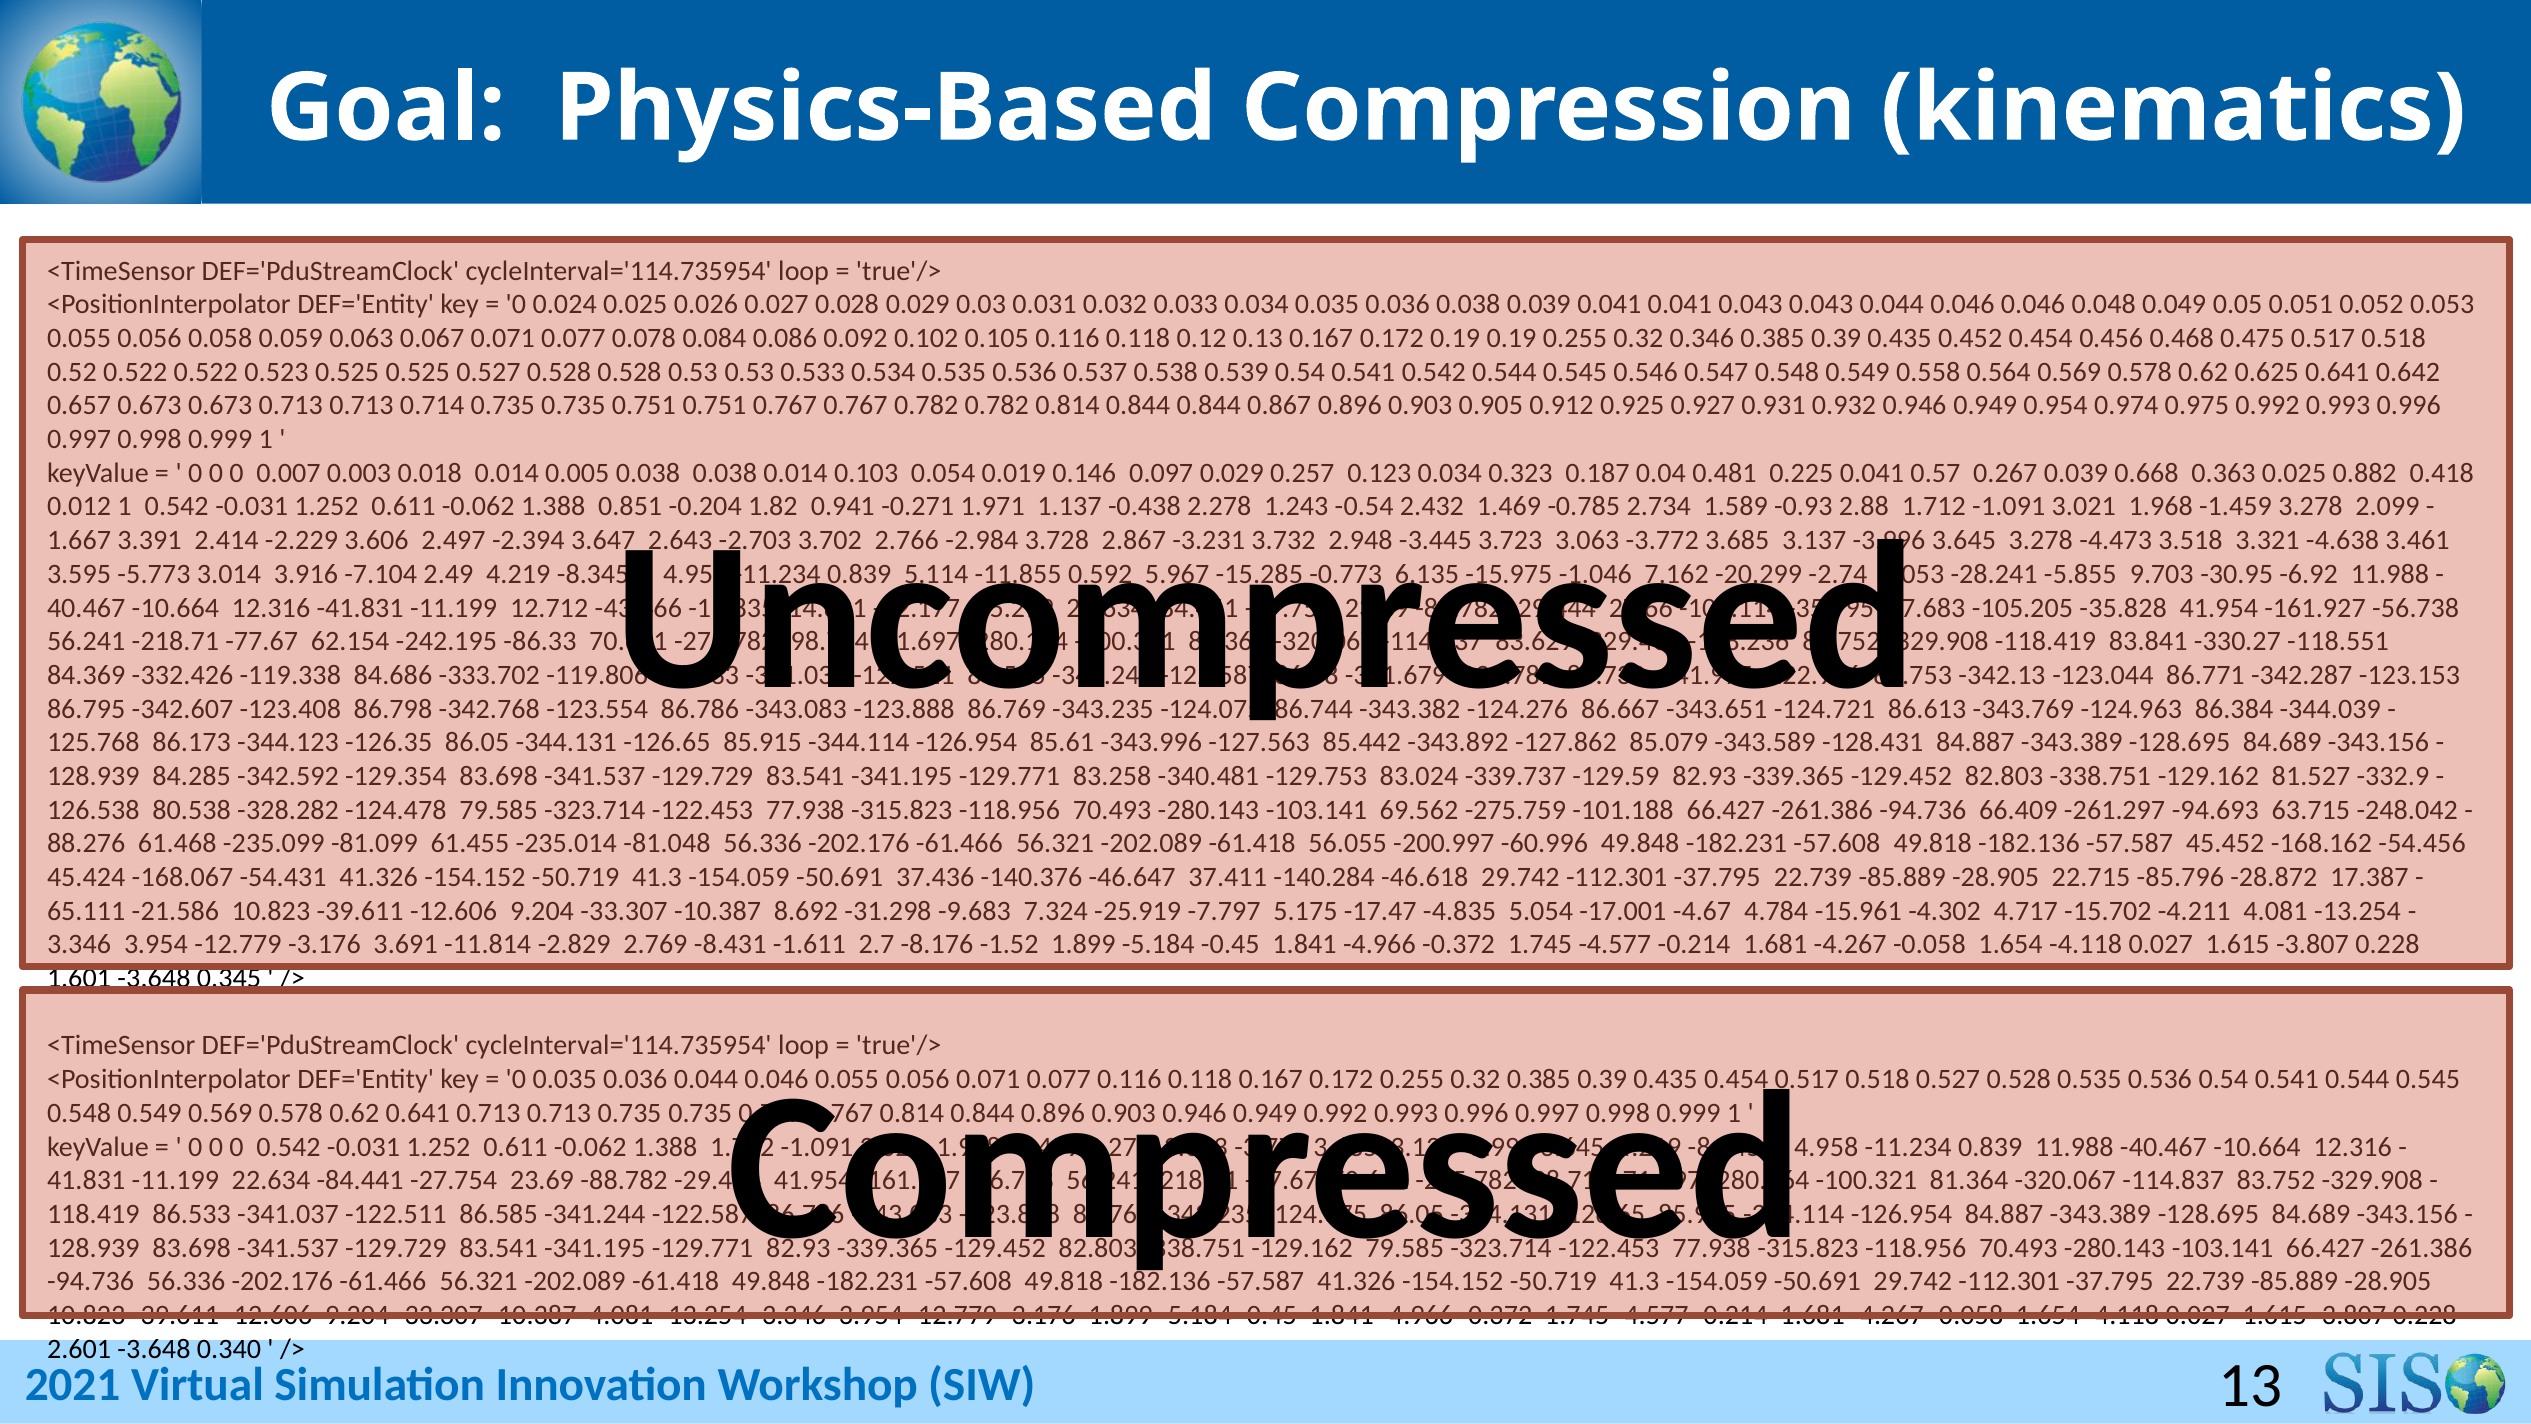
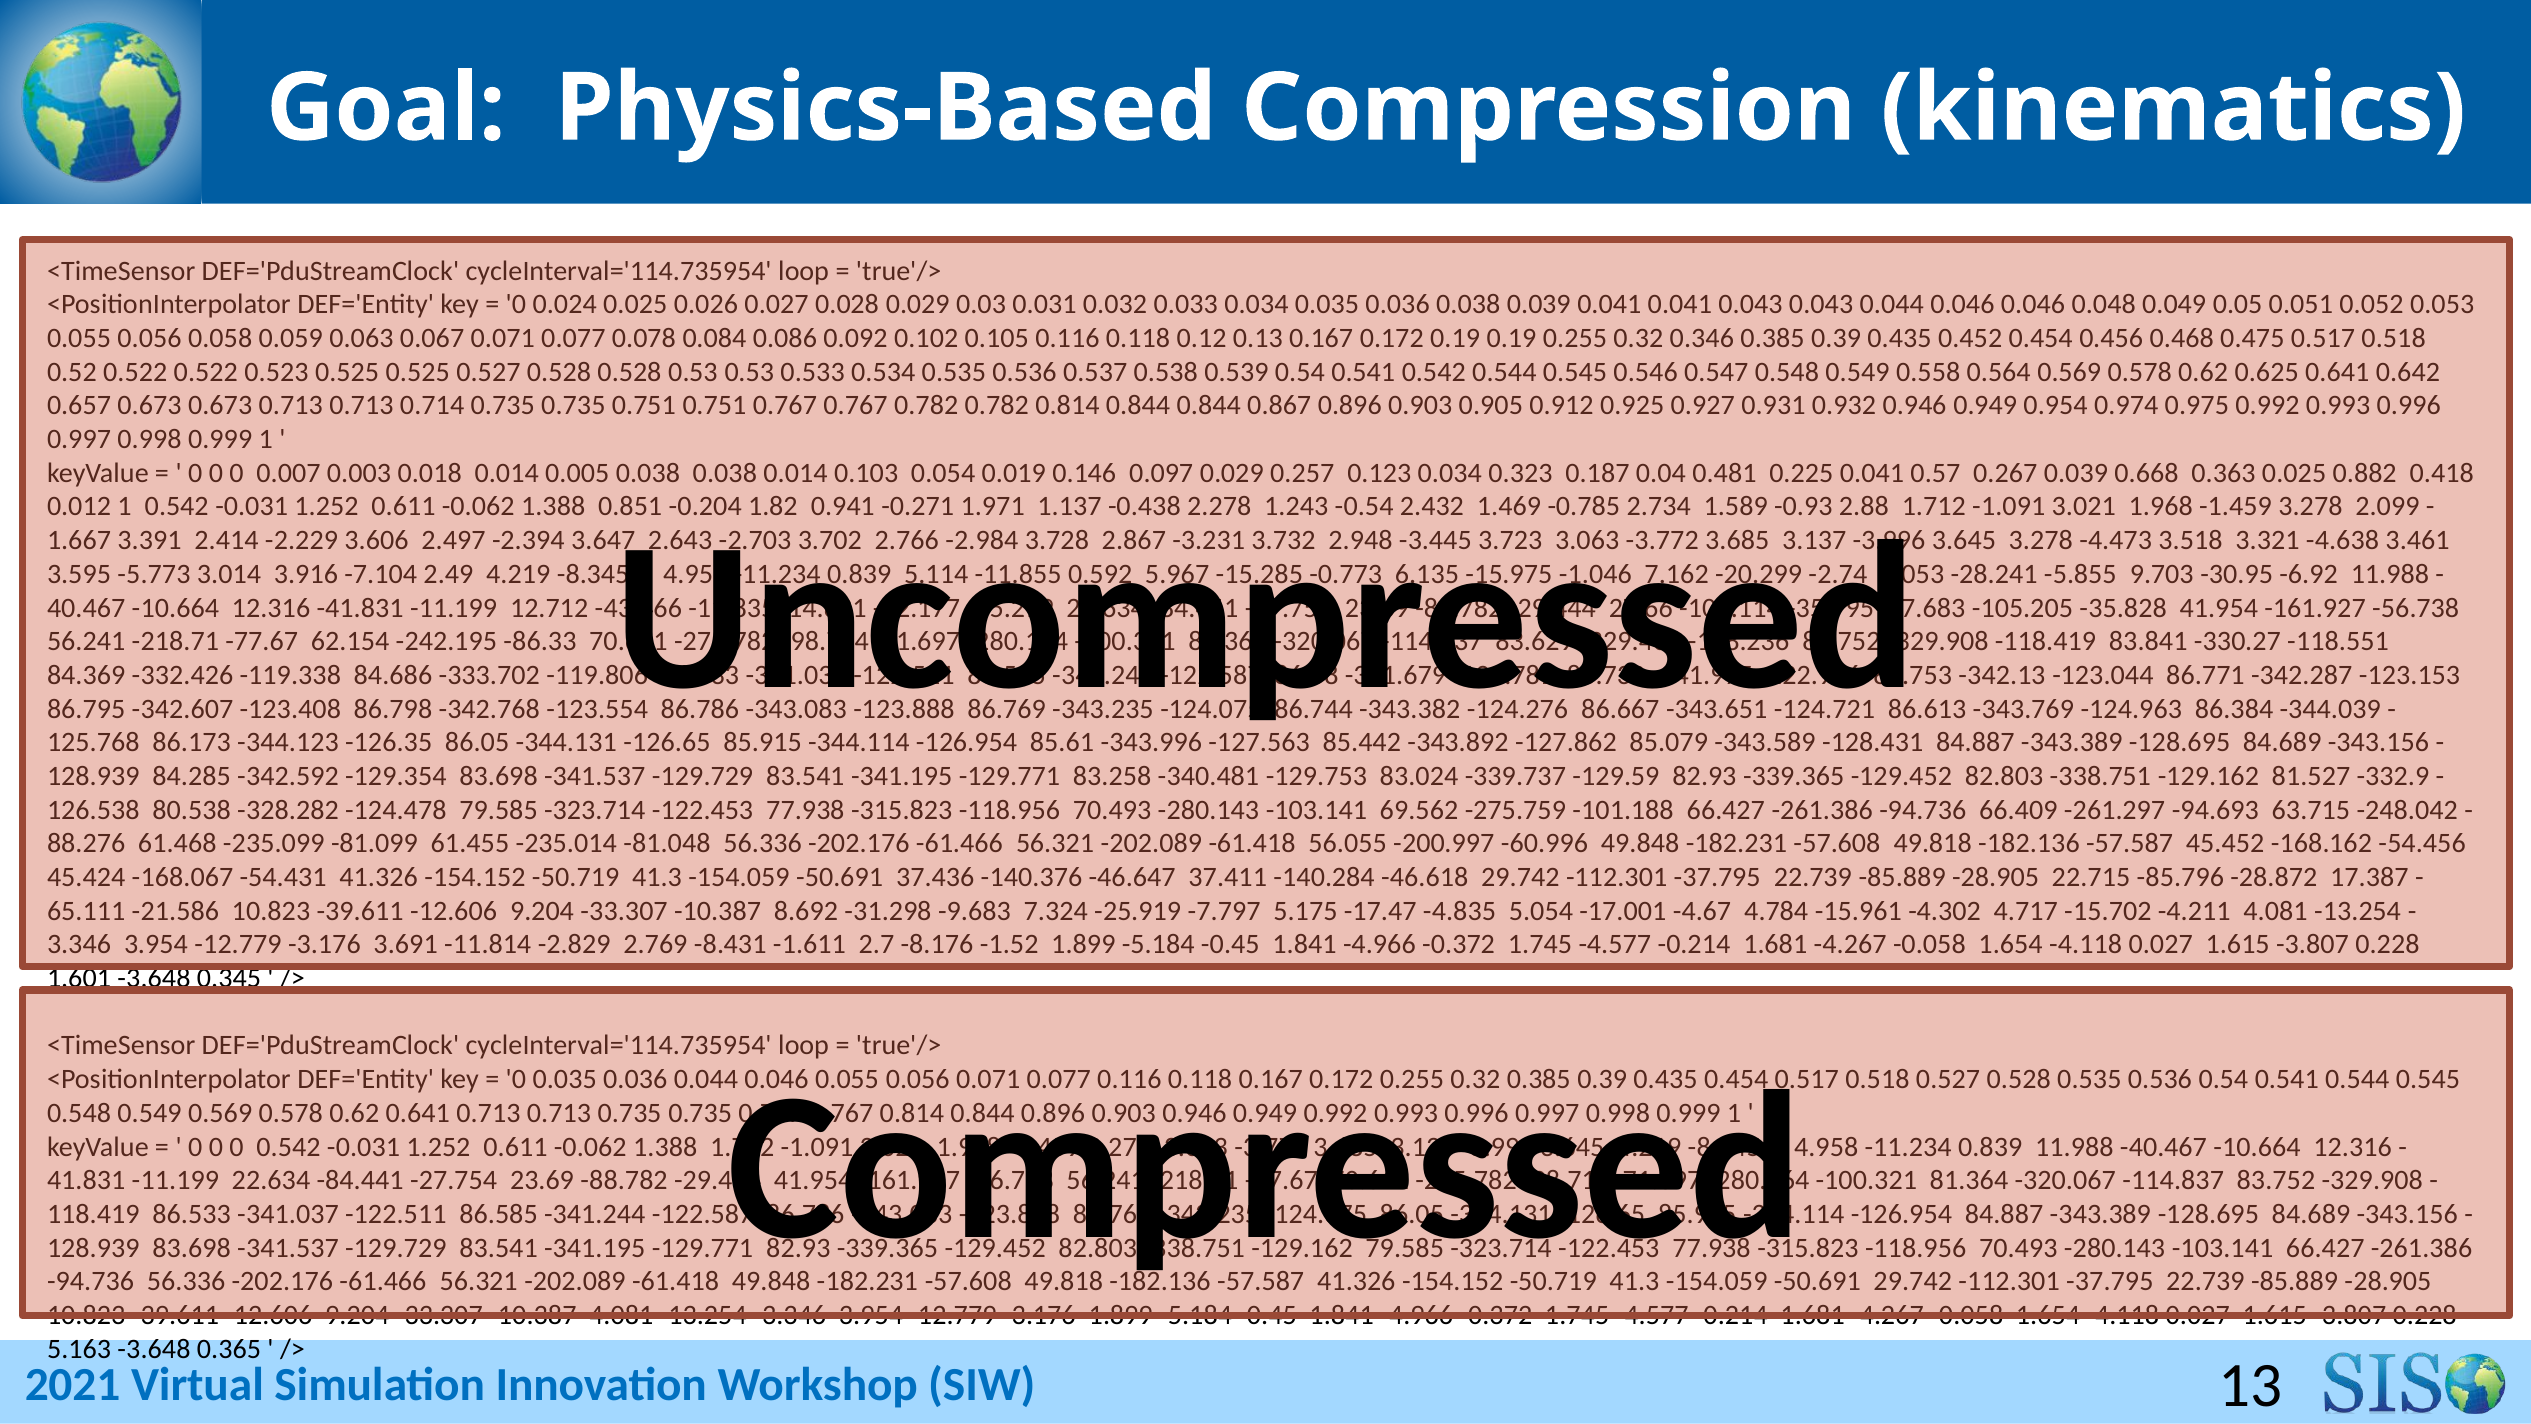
2.601: 2.601 -> 5.163
0.340: 0.340 -> 0.365
